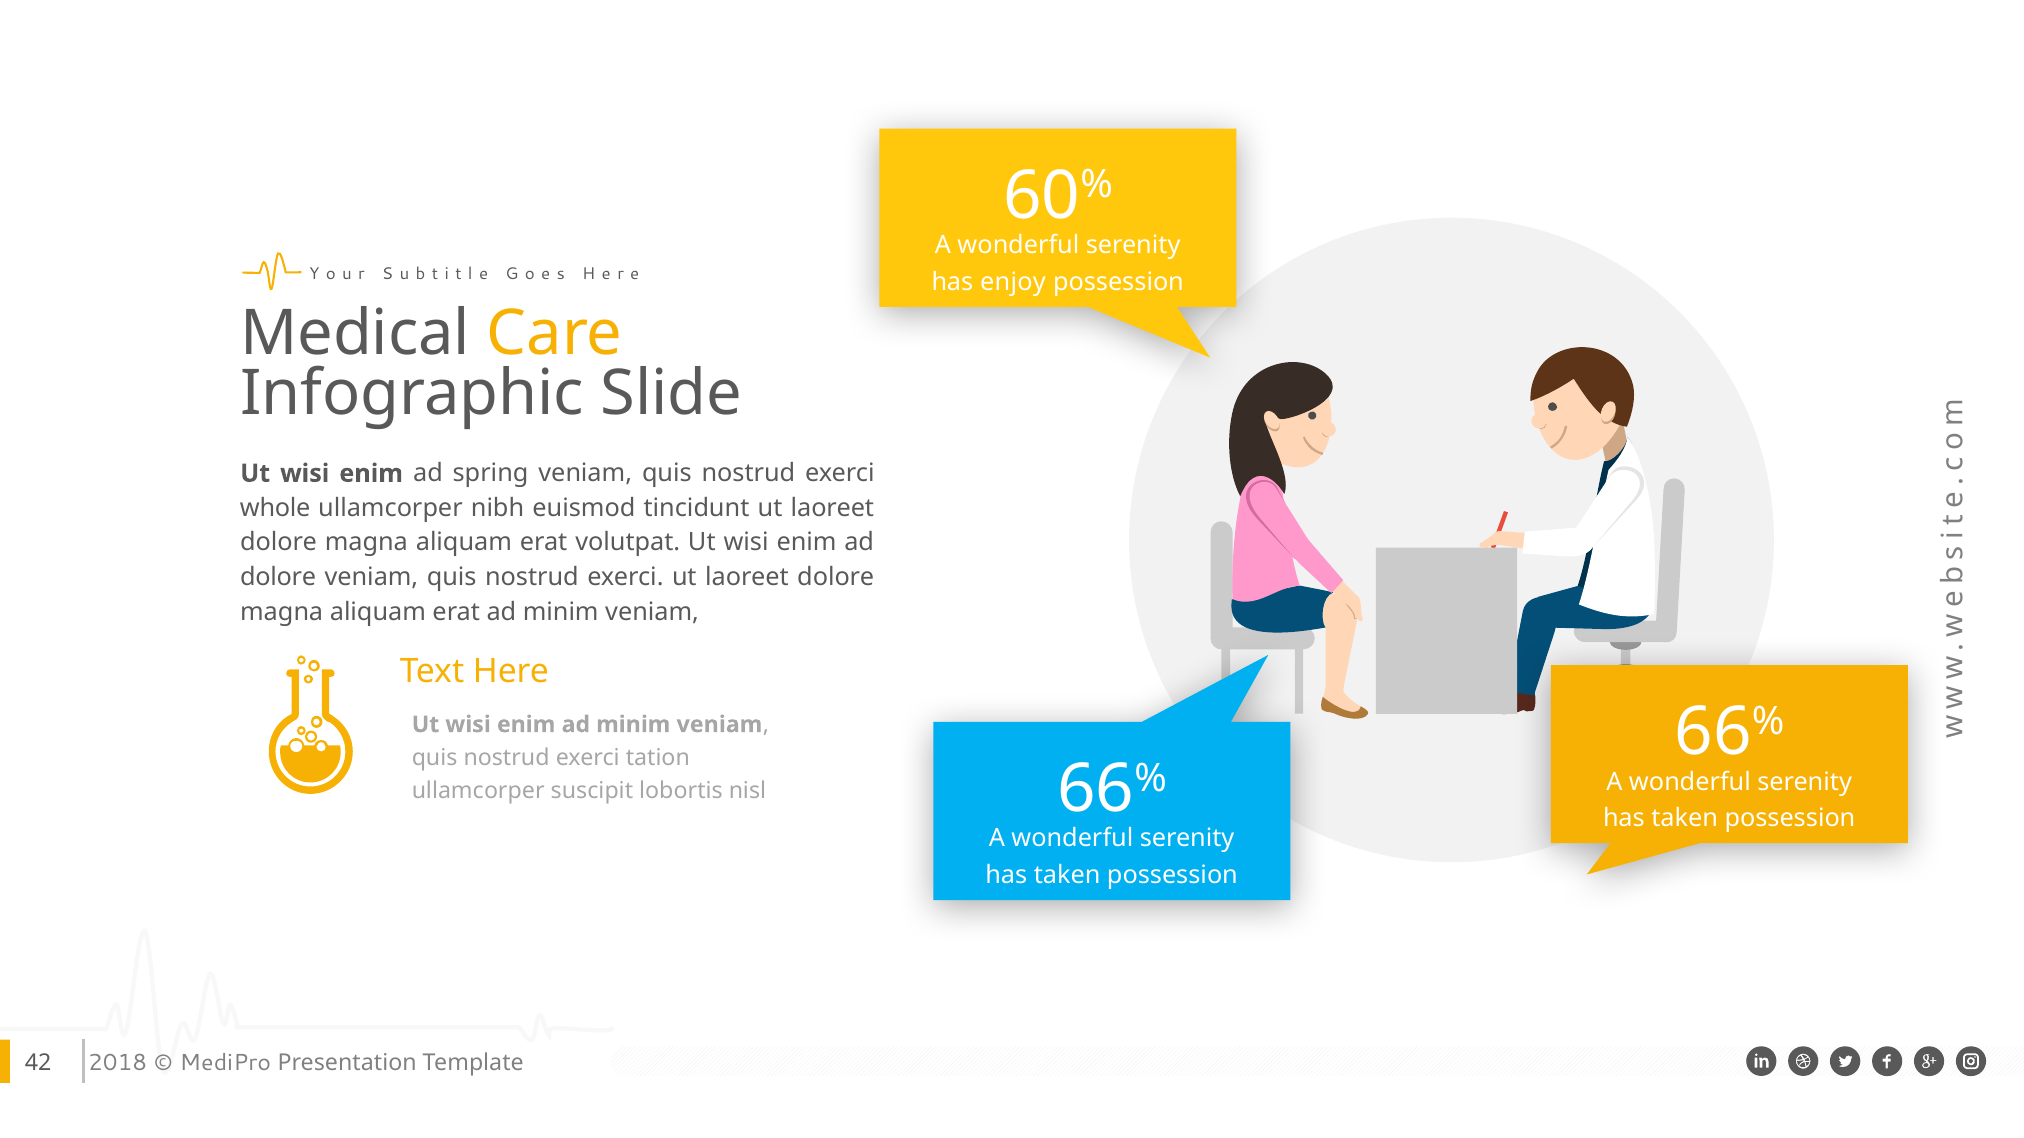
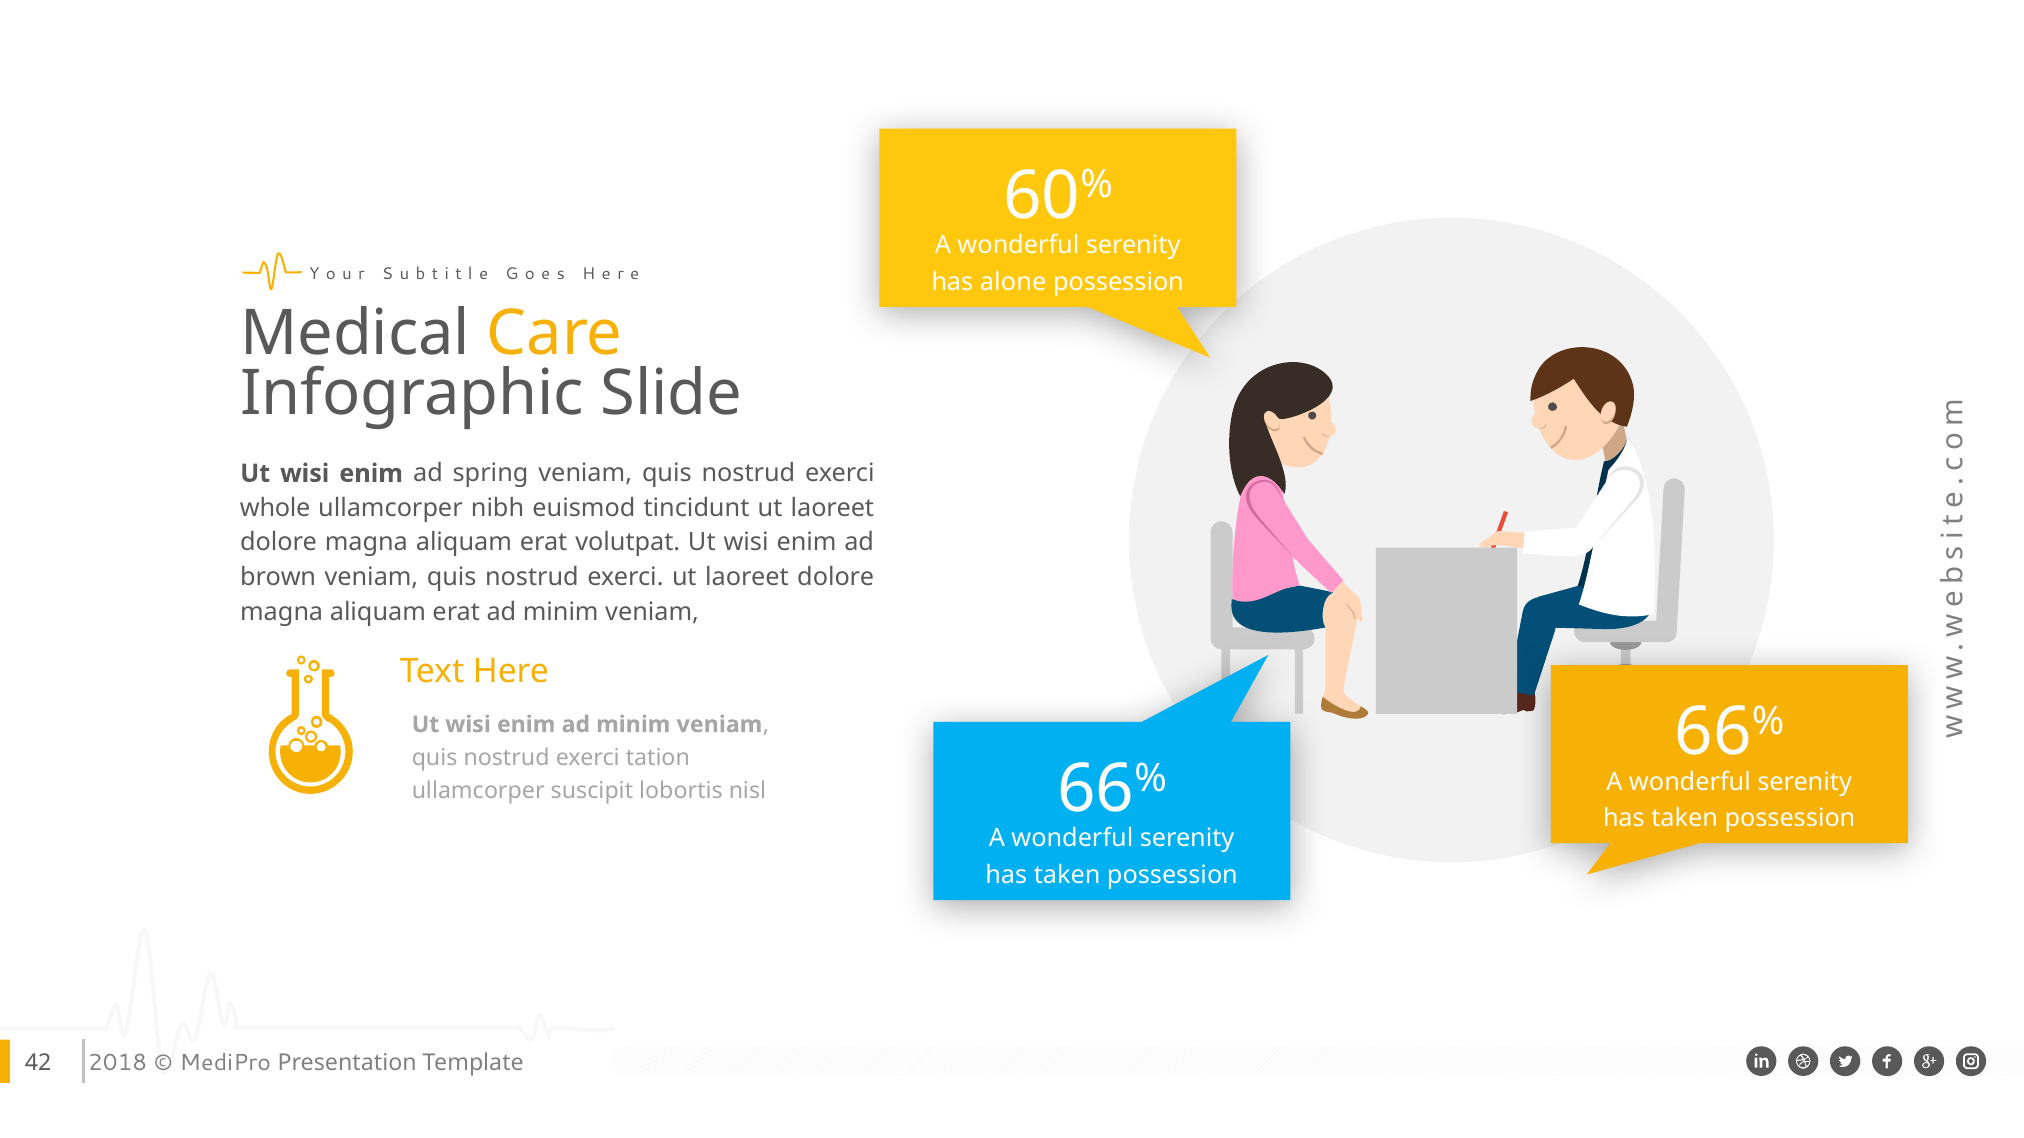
enjoy: enjoy -> alone
dolore at (278, 577): dolore -> brown
